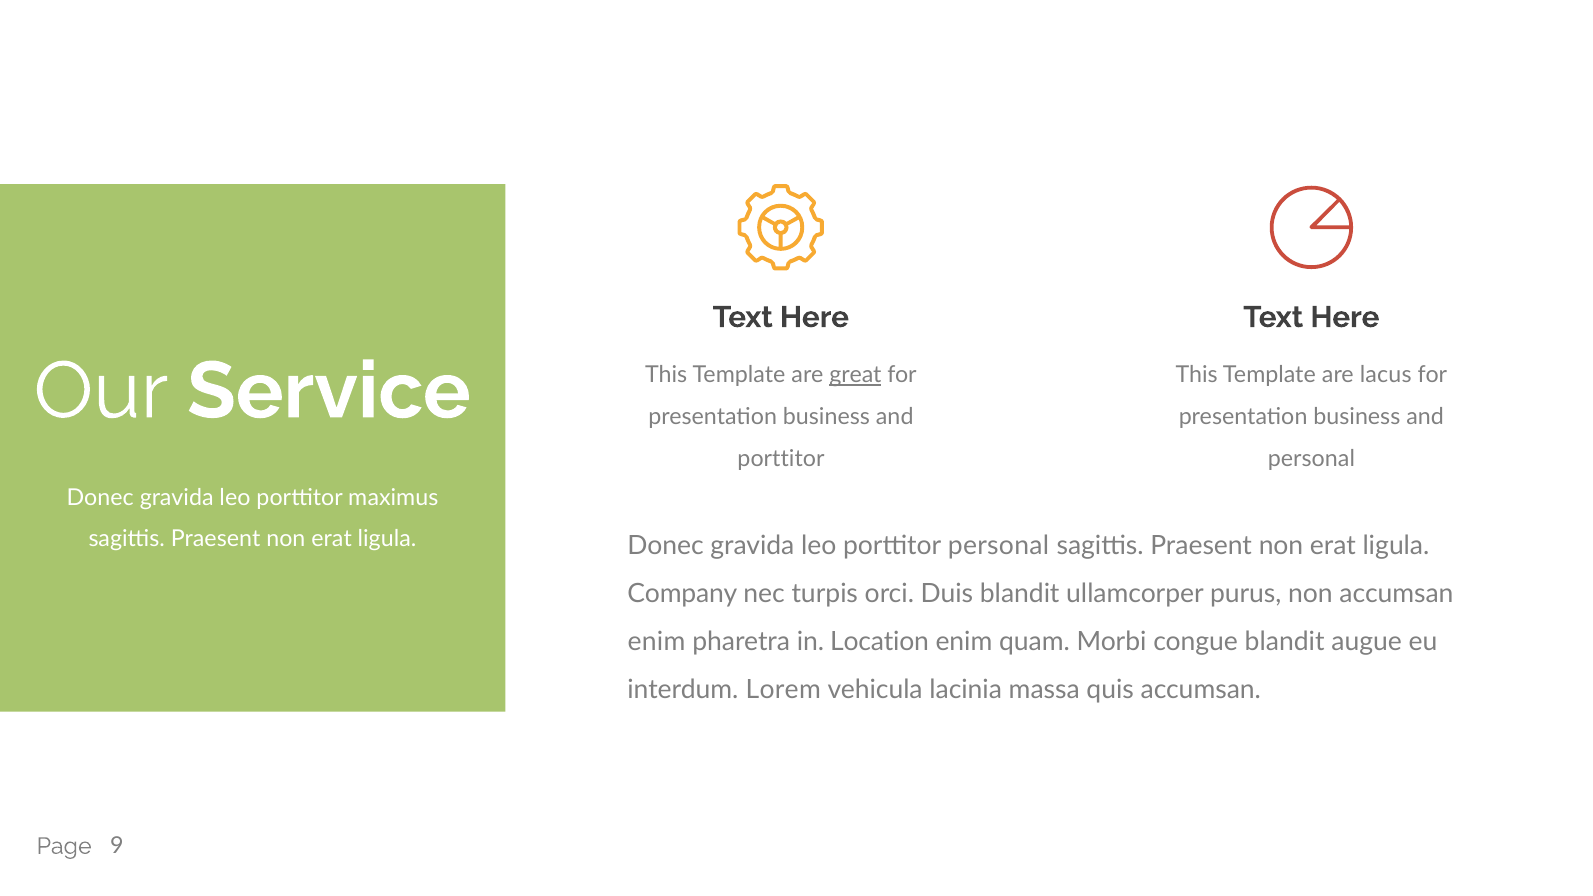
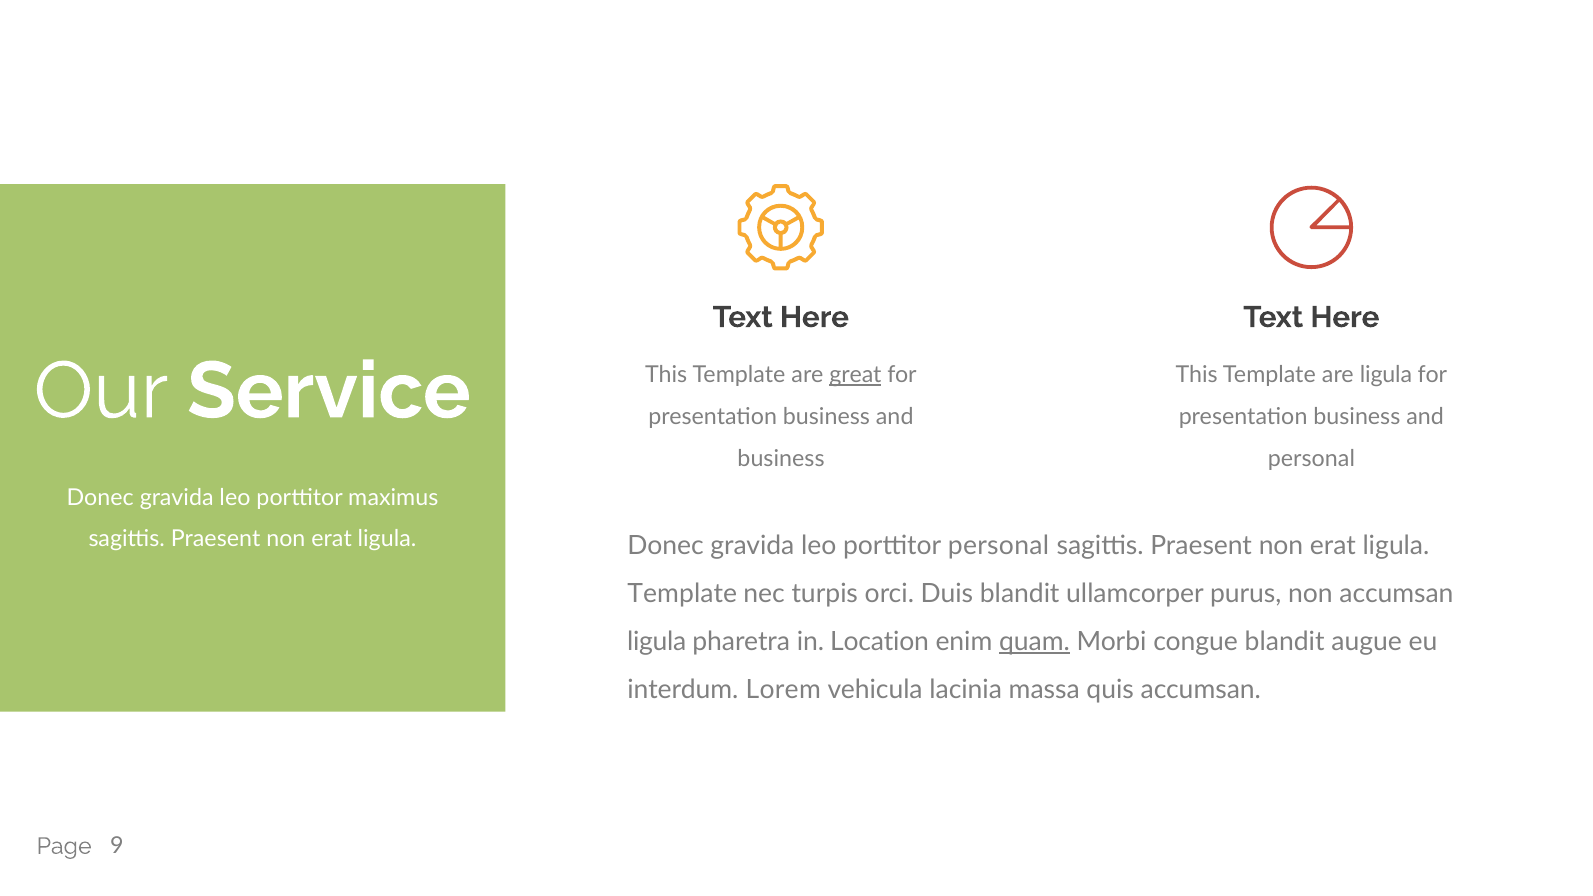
are lacus: lacus -> ligula
porttitor at (781, 459): porttitor -> business
Company at (682, 594): Company -> Template
enim at (656, 642): enim -> ligula
quam underline: none -> present
